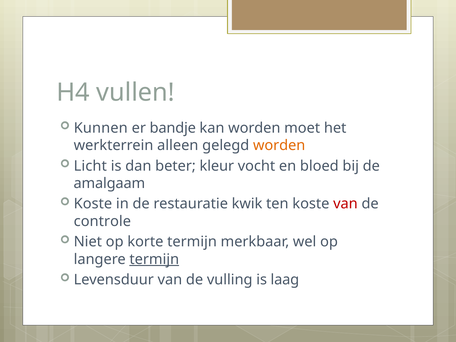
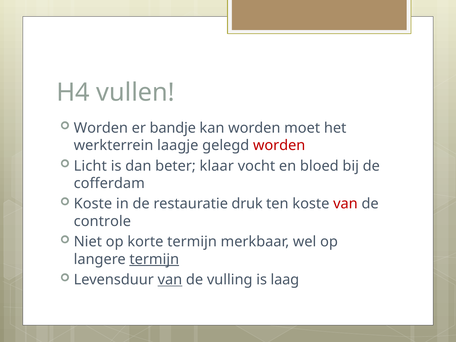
Kunnen at (101, 128): Kunnen -> Worden
alleen: alleen -> laagje
worden at (279, 145) colour: orange -> red
kleur: kleur -> klaar
amalgaam: amalgaam -> cofferdam
kwik: kwik -> druk
van at (170, 280) underline: none -> present
